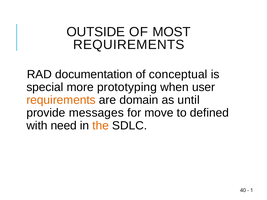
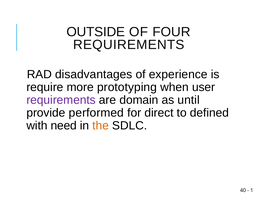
MOST: MOST -> FOUR
documentation: documentation -> disadvantages
conceptual: conceptual -> experience
special: special -> require
requirements at (61, 100) colour: orange -> purple
messages: messages -> performed
move: move -> direct
